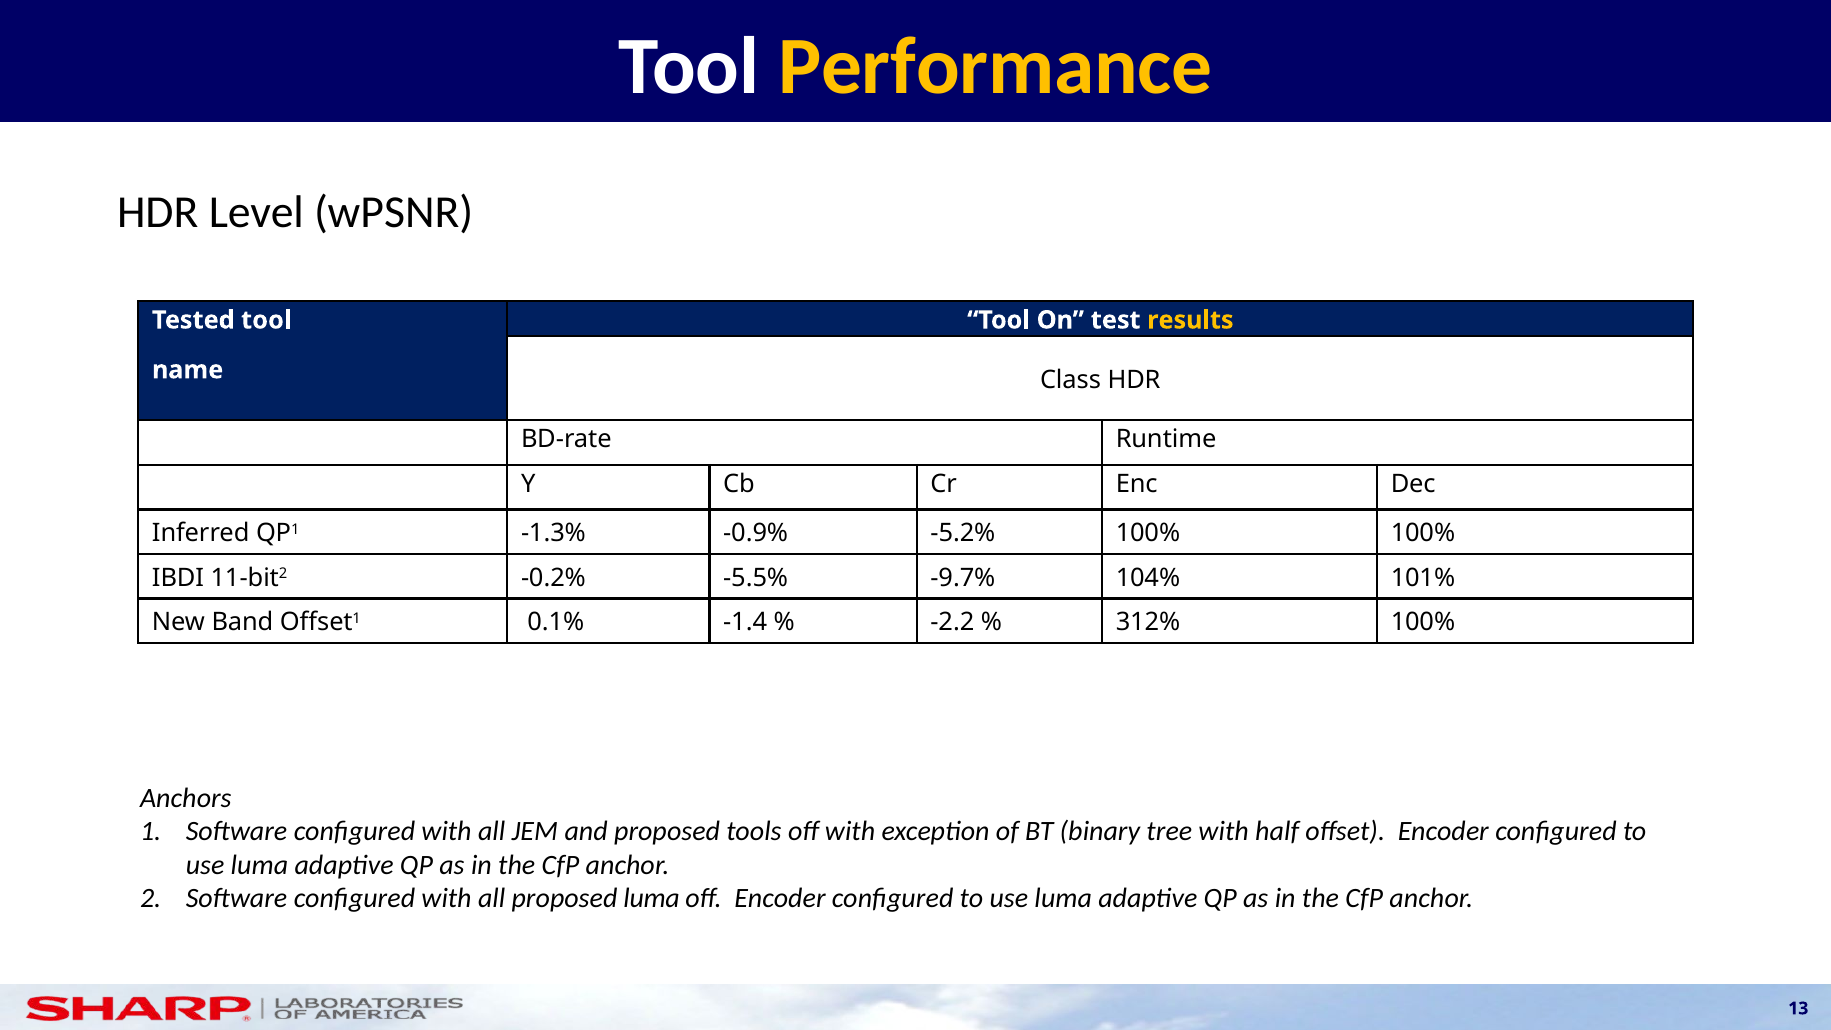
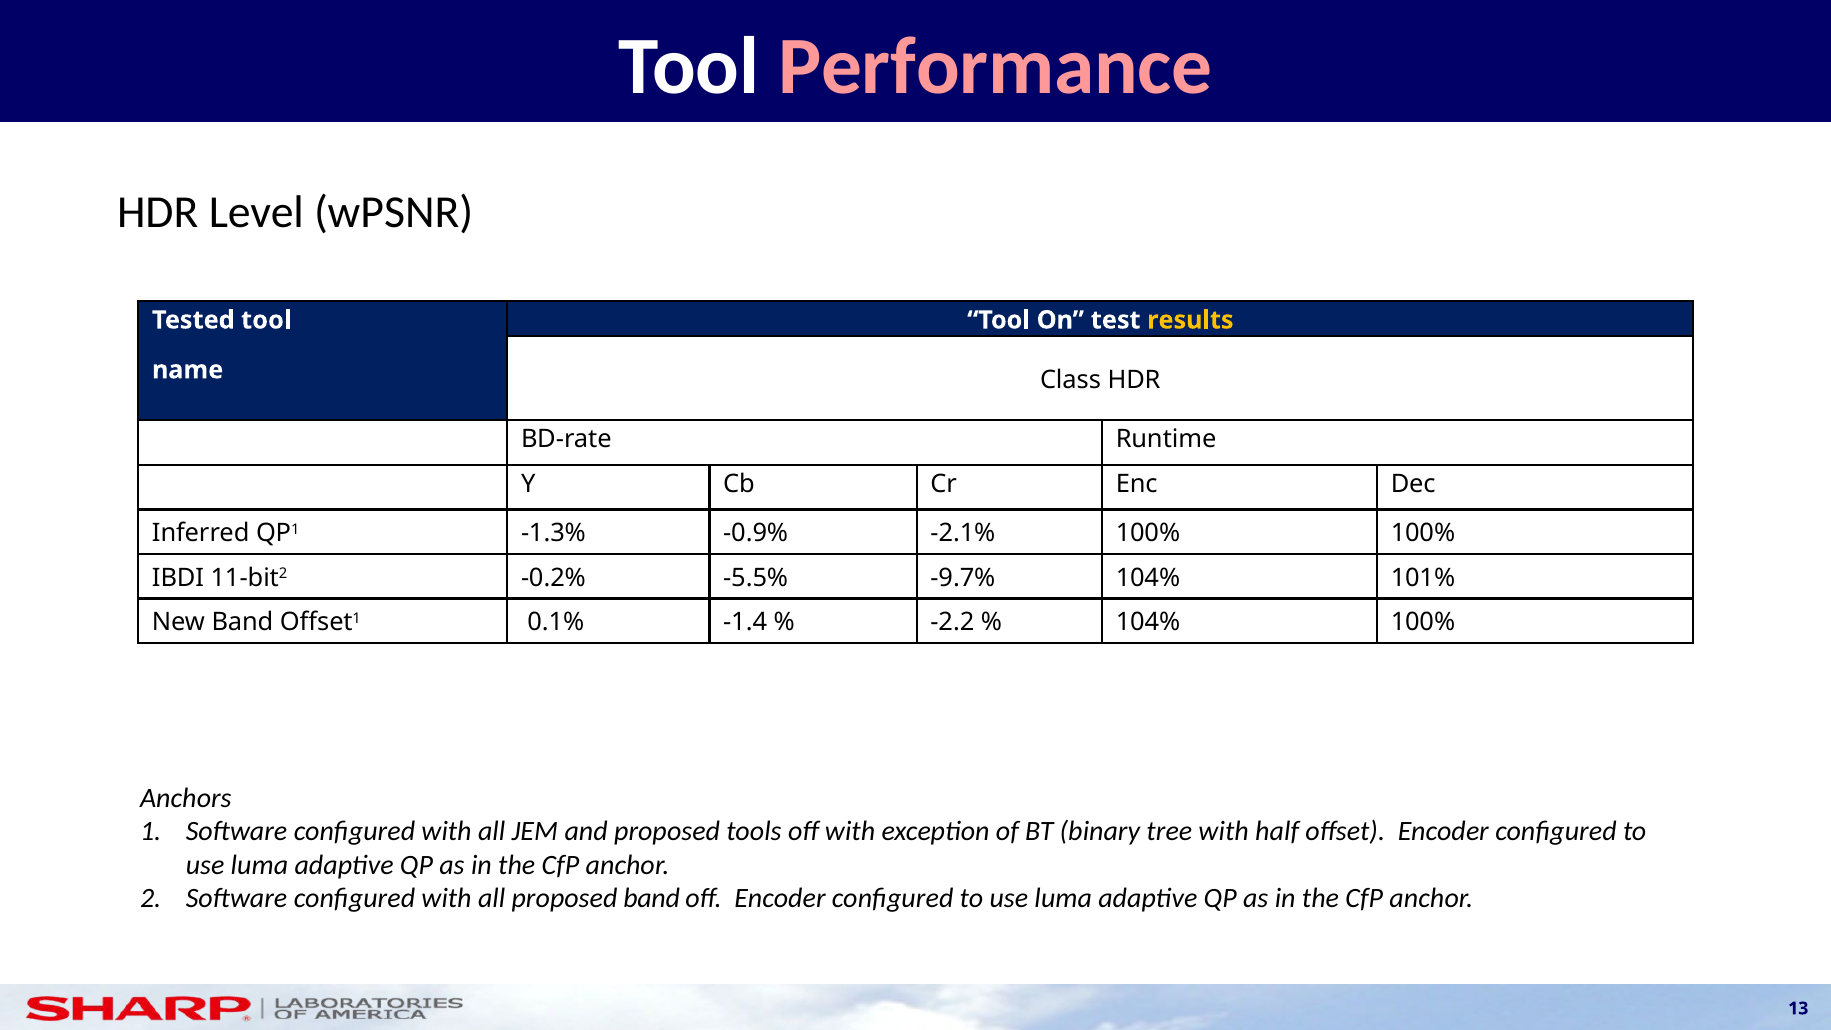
Performance colour: yellow -> pink
-5.2%: -5.2% -> -2.1%
312% at (1148, 622): 312% -> 104%
proposed luma: luma -> band
